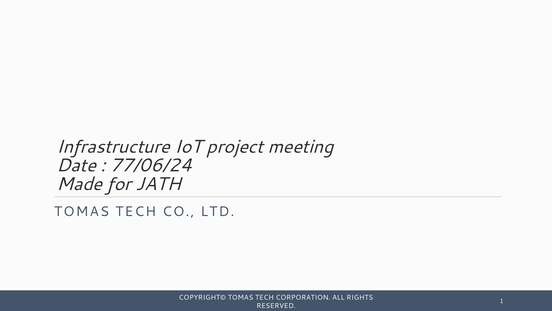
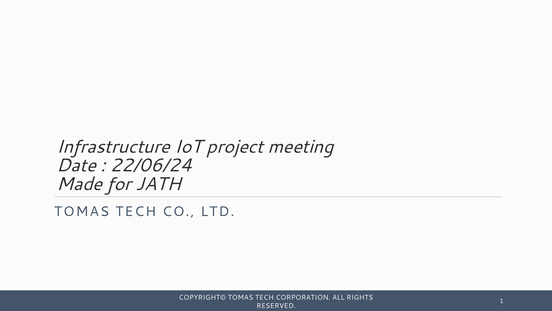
77/06/24: 77/06/24 -> 22/06/24
